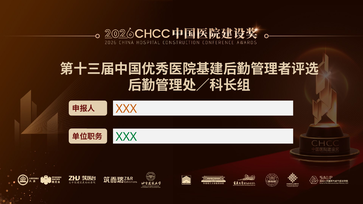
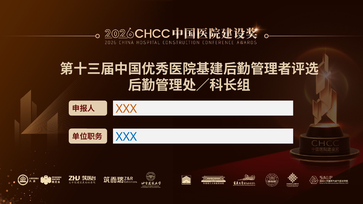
XXX at (126, 137) colour: green -> blue
